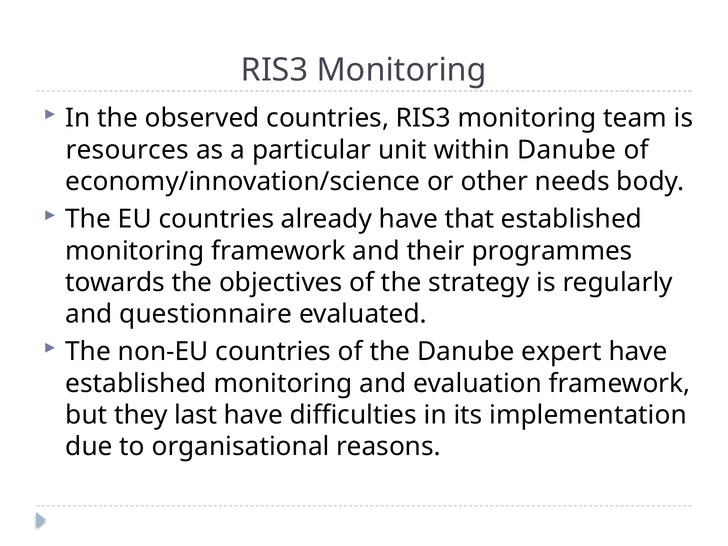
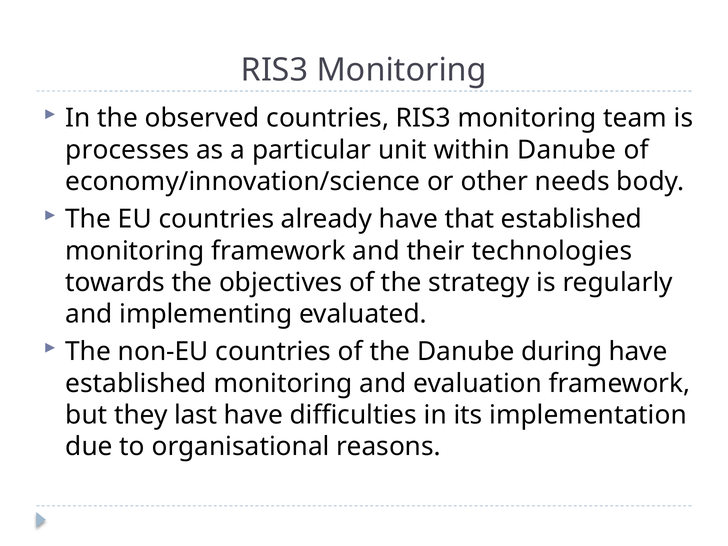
resources: resources -> processes
programmes: programmes -> technologies
questionnaire: questionnaire -> implementing
expert: expert -> during
